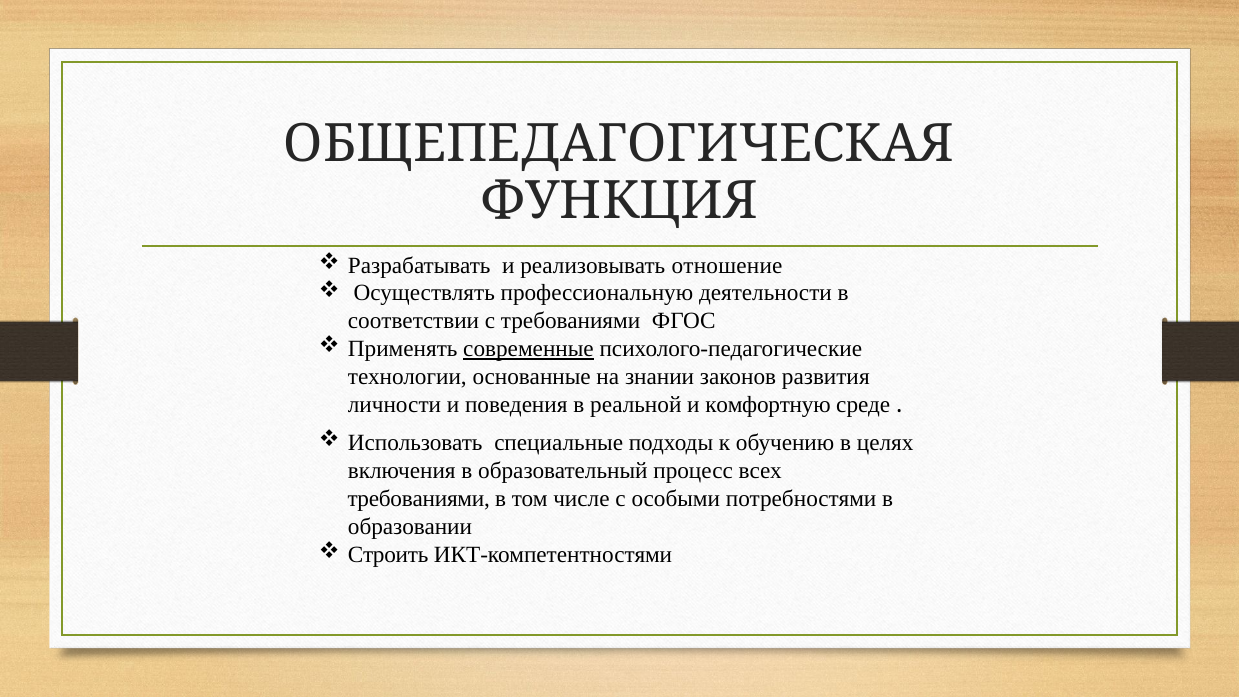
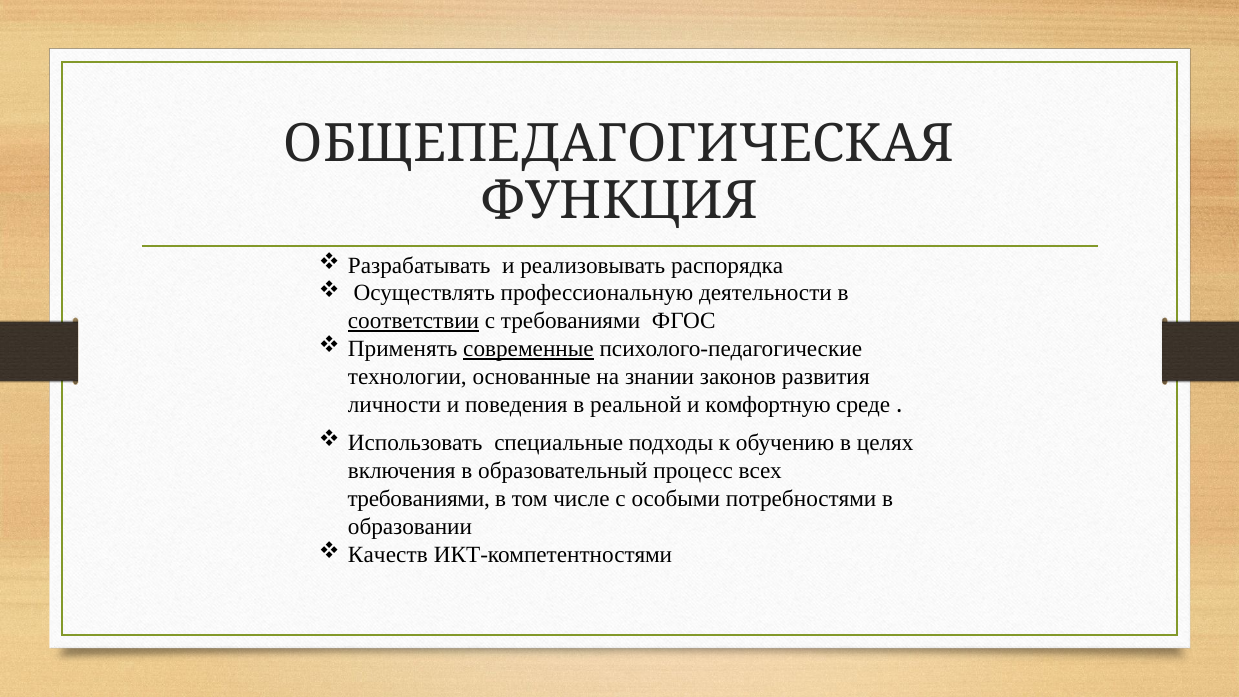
отношение: отношение -> распорядка
соответствии underline: none -> present
Строить: Строить -> Качеств
